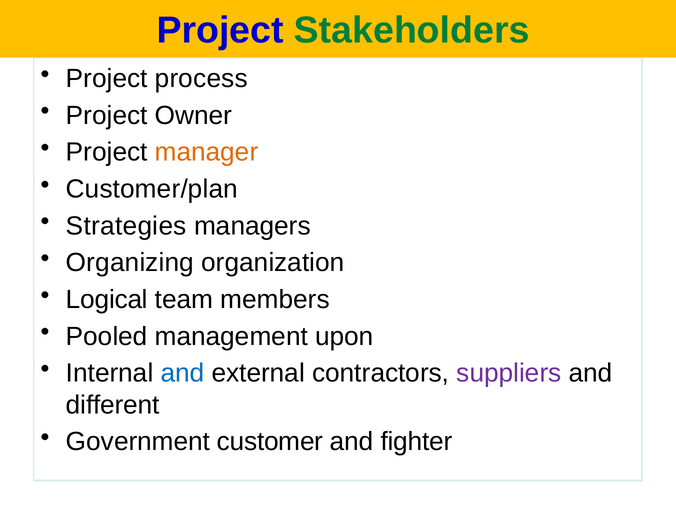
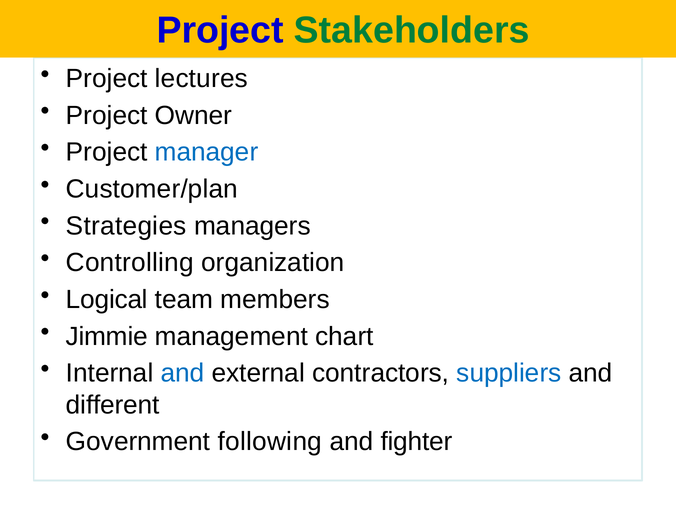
process: process -> lectures
manager colour: orange -> blue
Organizing: Organizing -> Controlling
Pooled: Pooled -> Jimmie
upon: upon -> chart
suppliers colour: purple -> blue
customer: customer -> following
